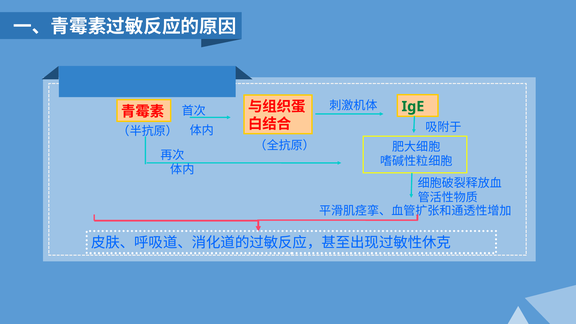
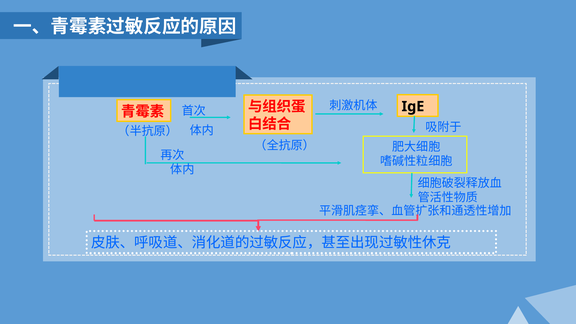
IgE colour: green -> black
